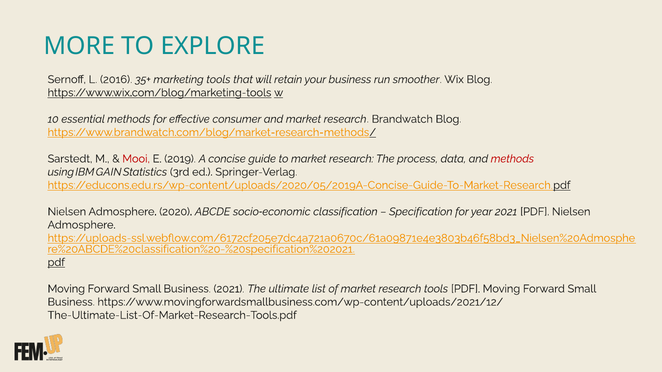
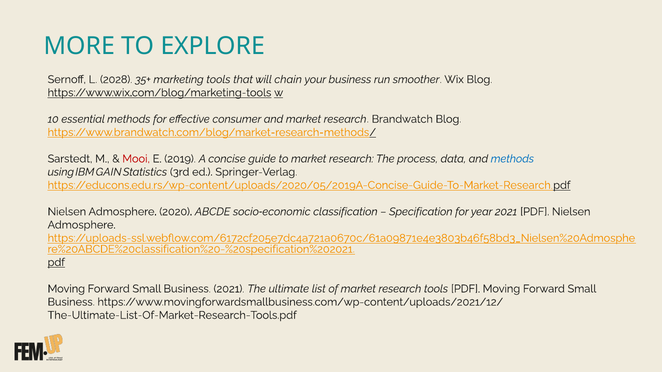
2016: 2016 -> 2028
retain: retain -> chain
methods at (512, 159) colour: red -> blue
